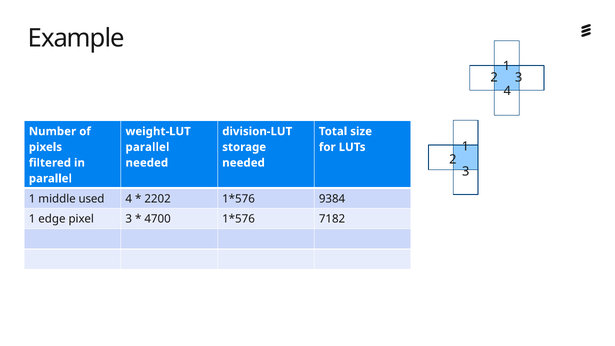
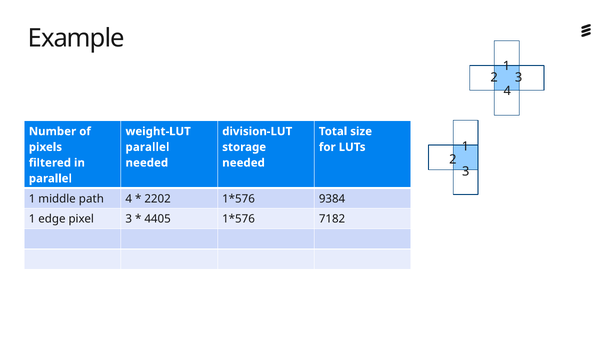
used: used -> path
4700: 4700 -> 4405
